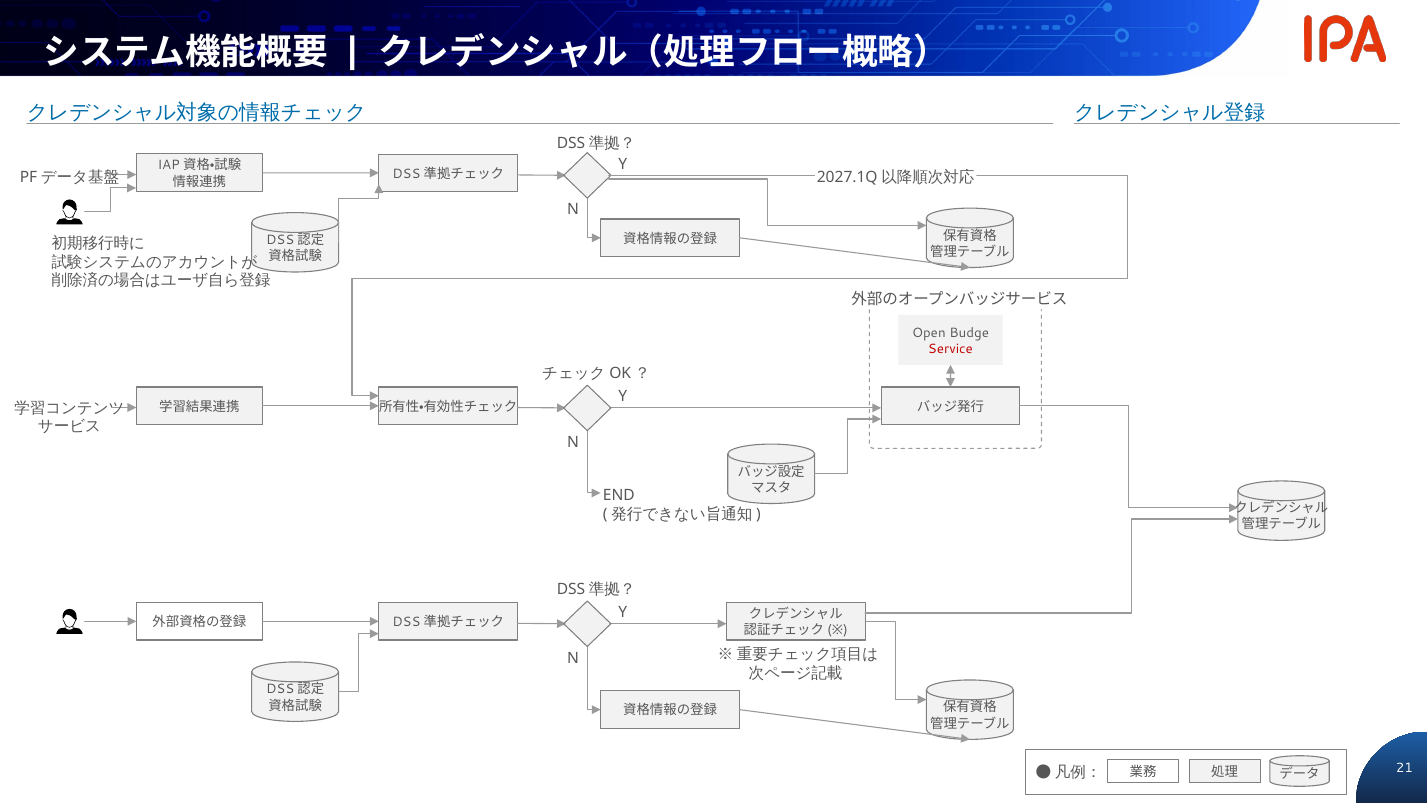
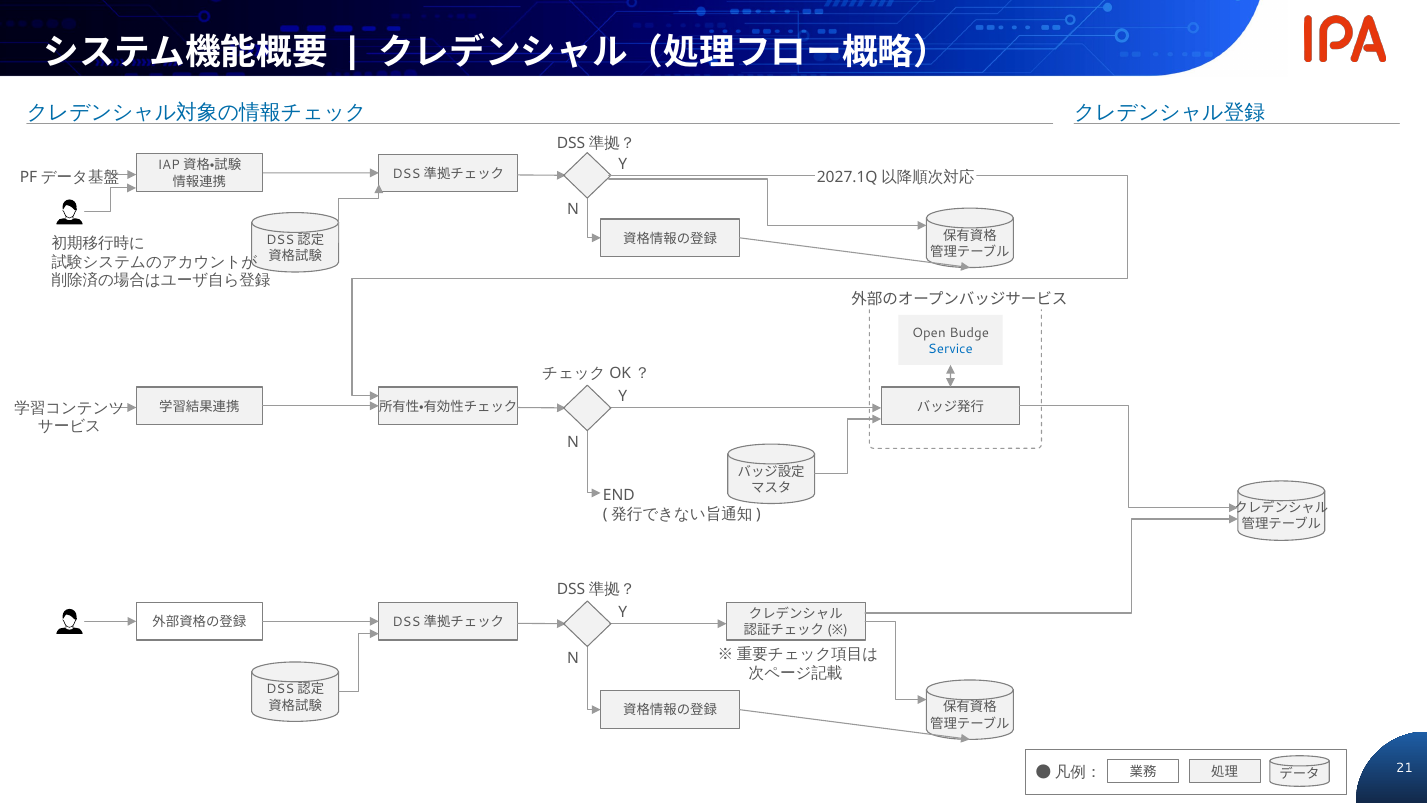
Service colour: red -> blue
